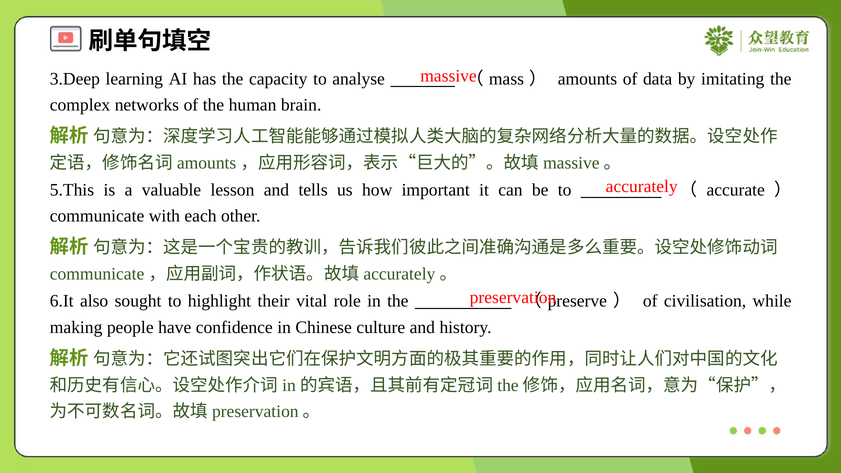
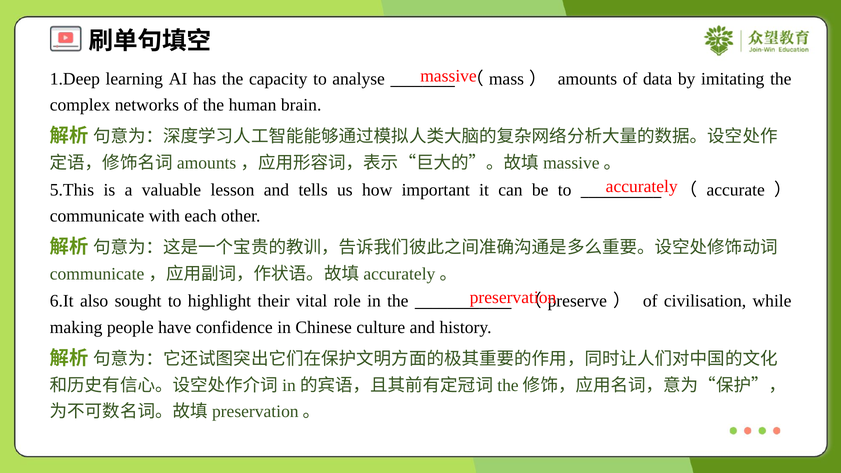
3.Deep: 3.Deep -> 1.Deep
